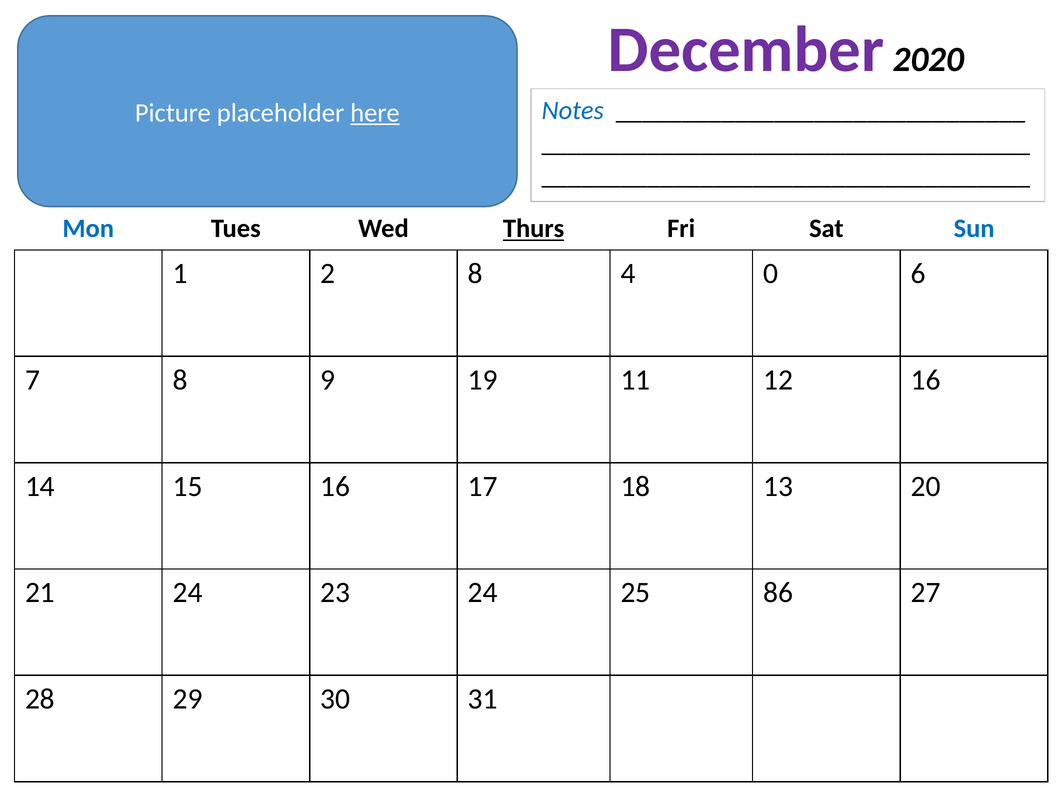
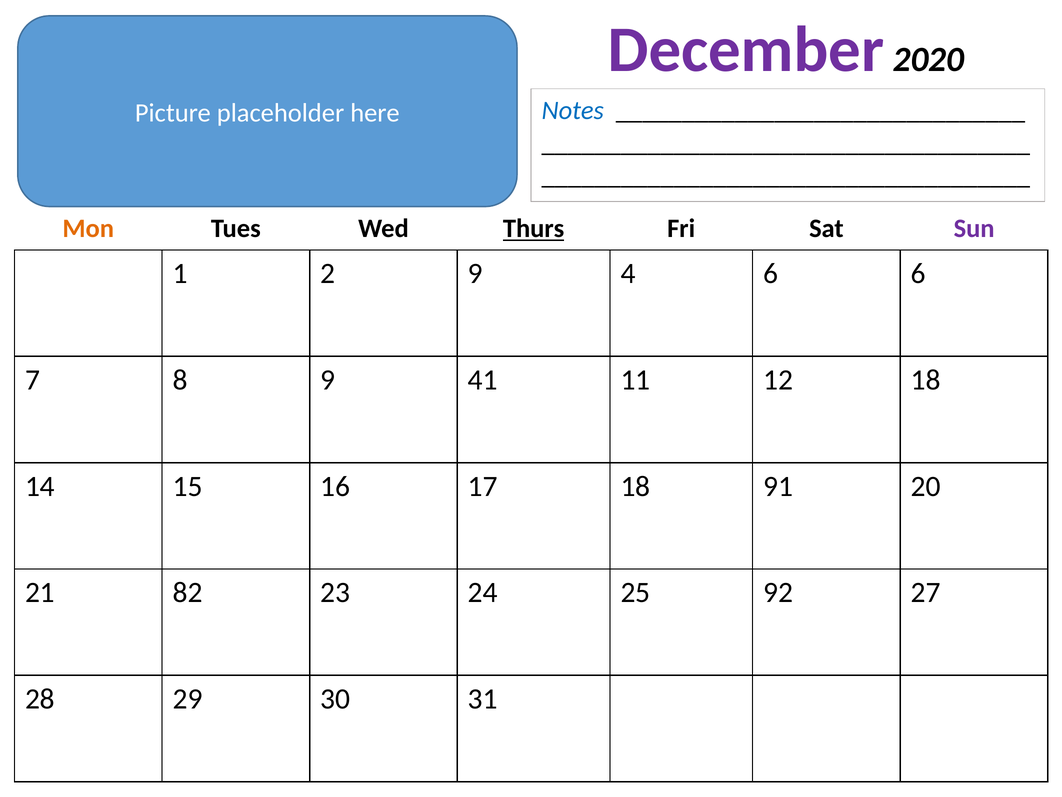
here underline: present -> none
Mon colour: blue -> orange
Sun colour: blue -> purple
2 8: 8 -> 9
4 0: 0 -> 6
19: 19 -> 41
12 16: 16 -> 18
13: 13 -> 91
21 24: 24 -> 82
86: 86 -> 92
